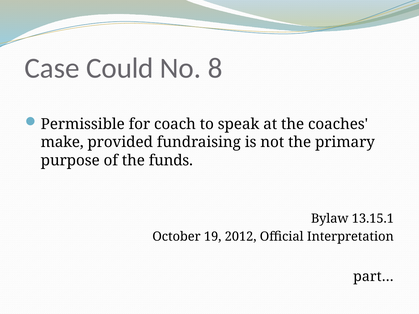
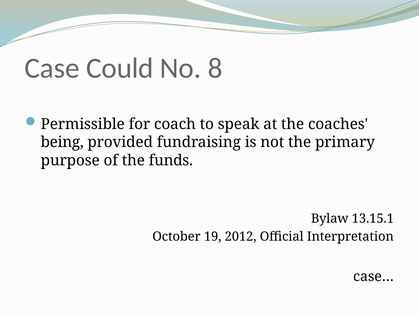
make: make -> being
part…: part… -> case…
